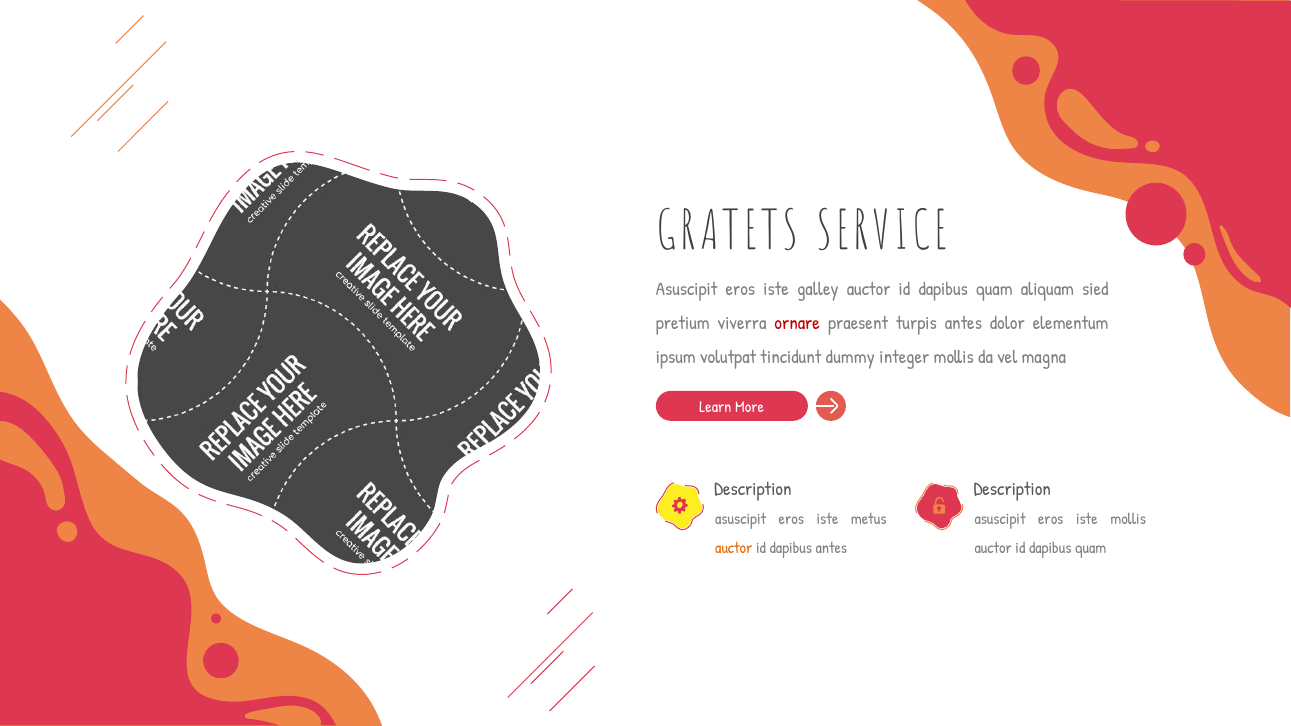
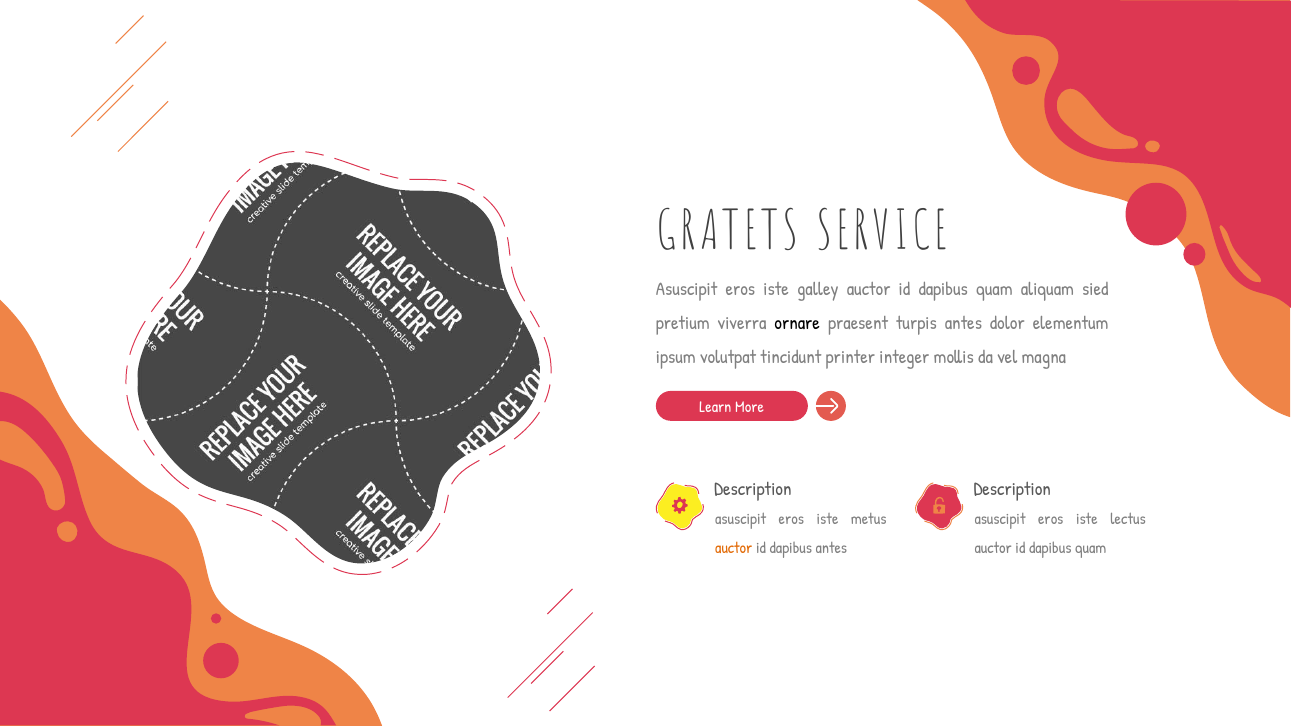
ornare colour: red -> black
dummy: dummy -> printer
iste mollis: mollis -> lectus
